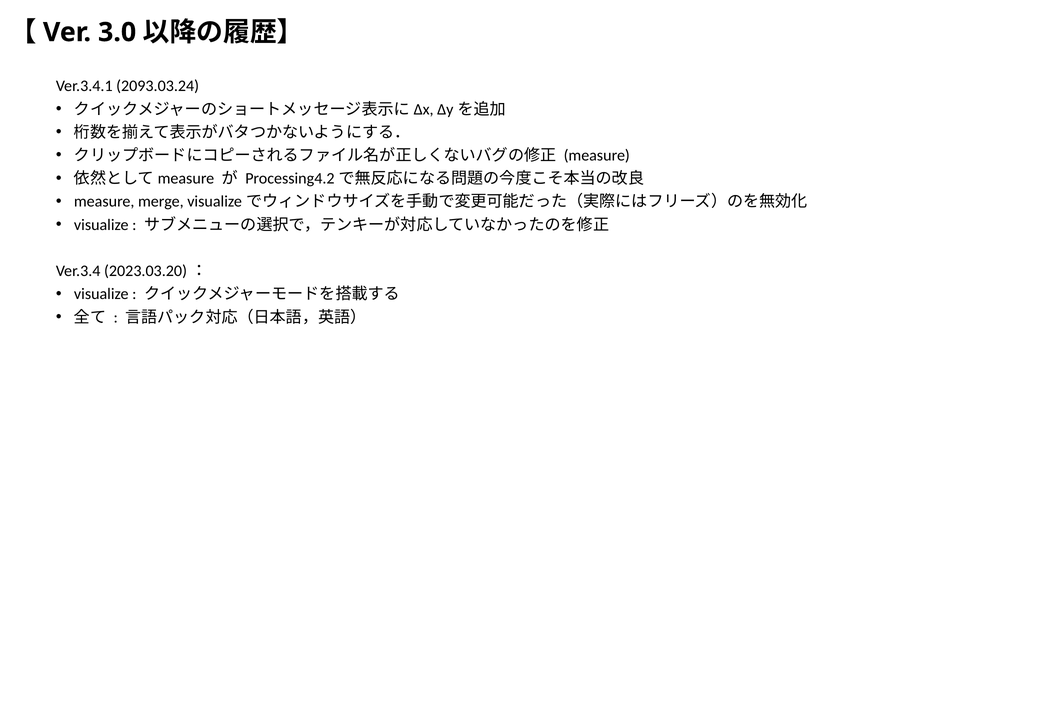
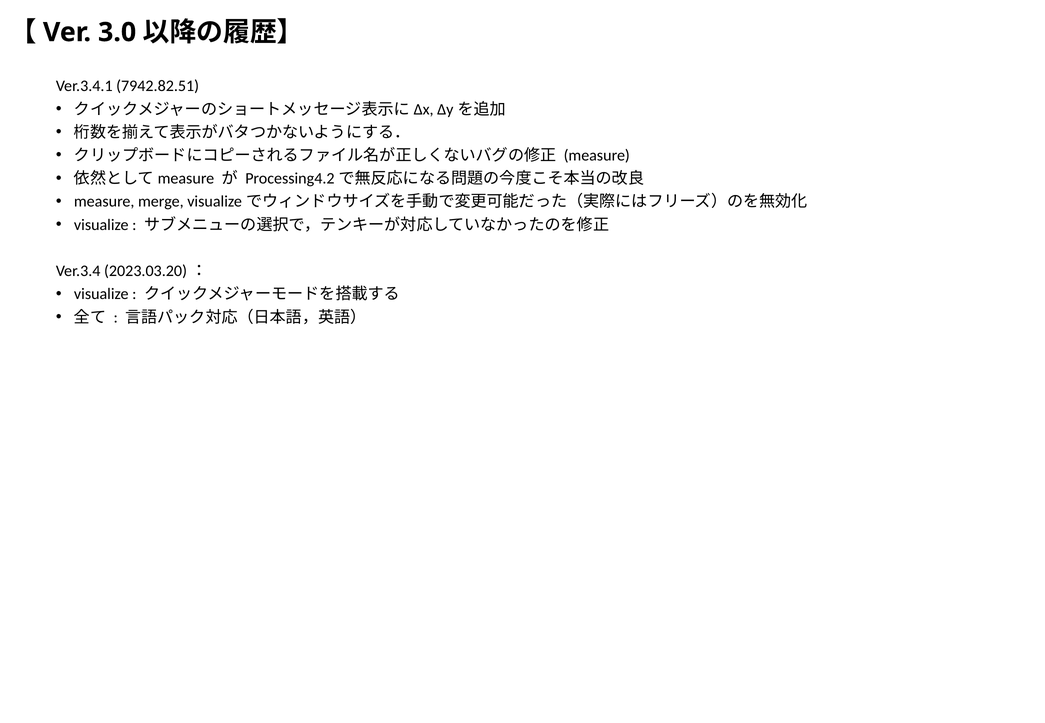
2093.03.24: 2093.03.24 -> 7942.82.51
